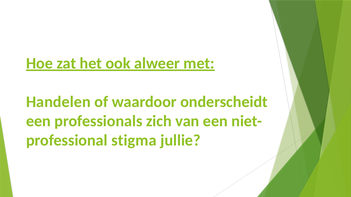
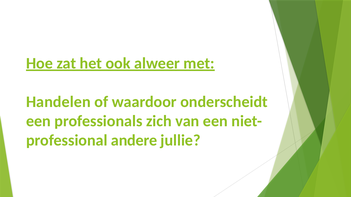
stigma: stigma -> andere
